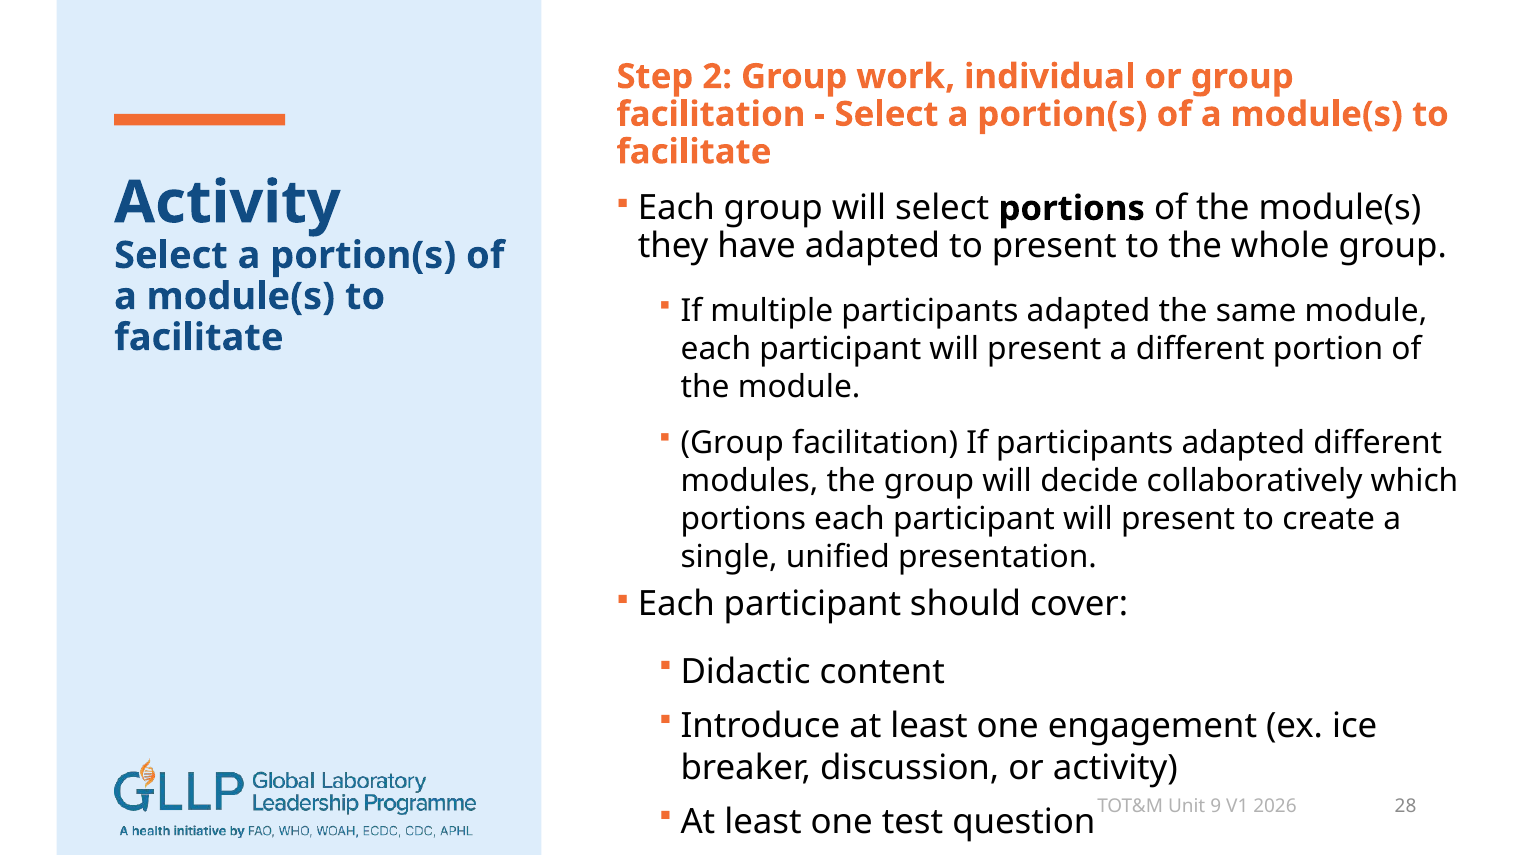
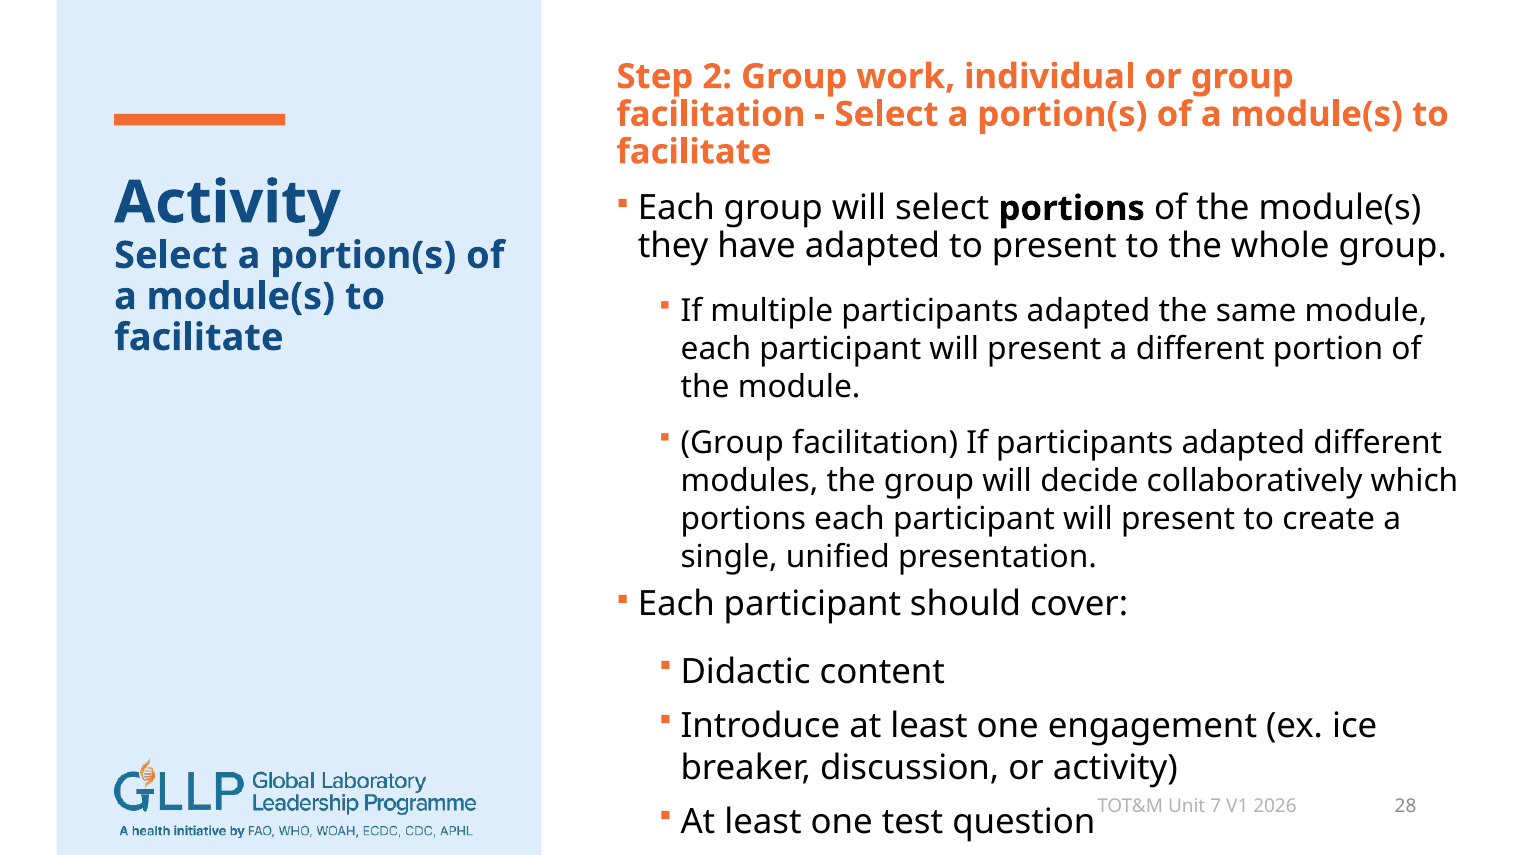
9: 9 -> 7
